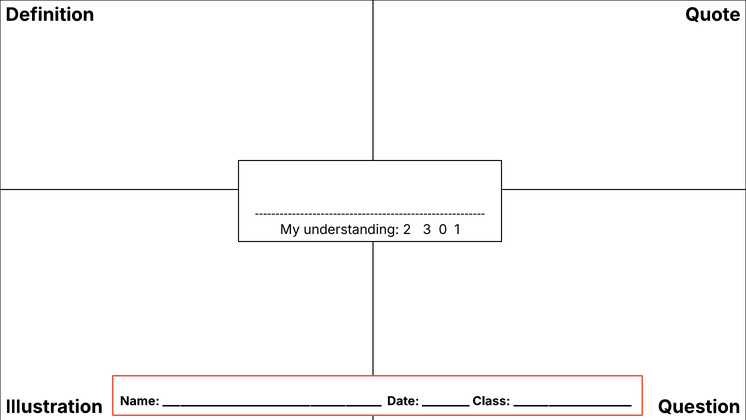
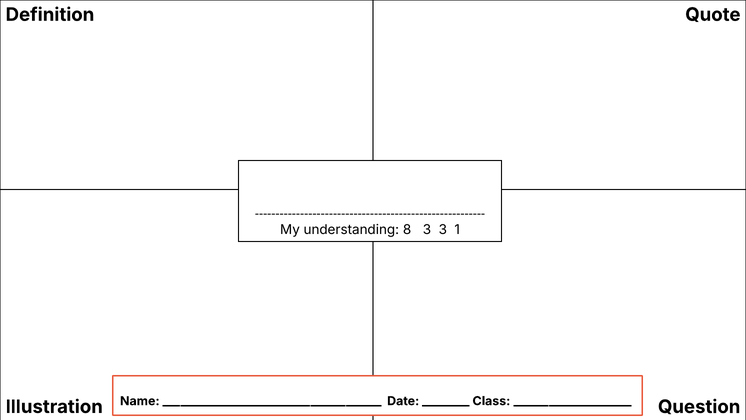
2: 2 -> 8
3 0: 0 -> 3
